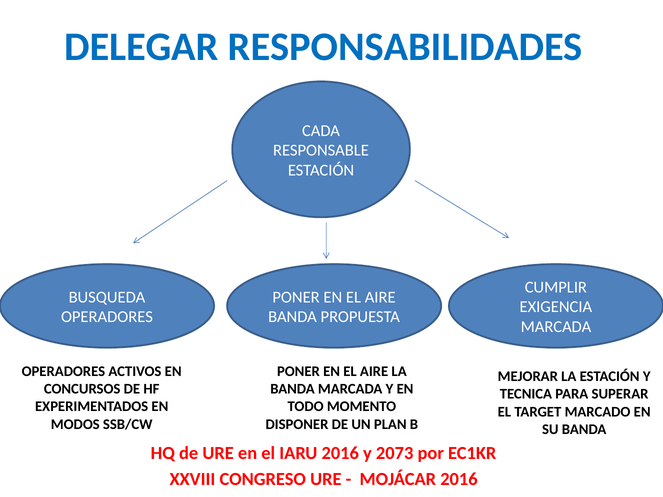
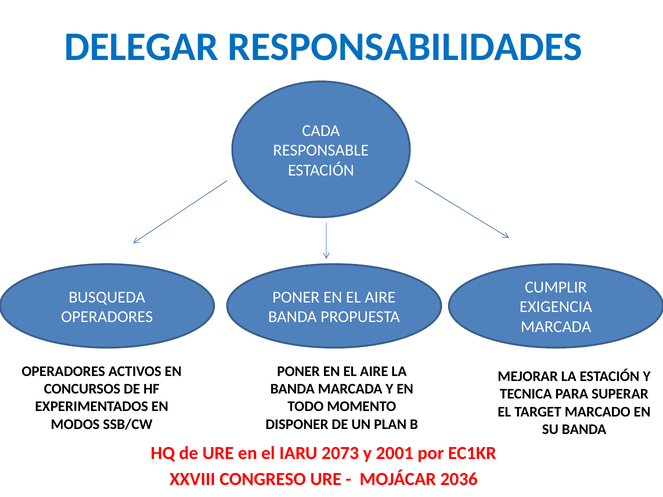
IARU 2016: 2016 -> 2073
2073: 2073 -> 2001
MOJÁCAR 2016: 2016 -> 2036
